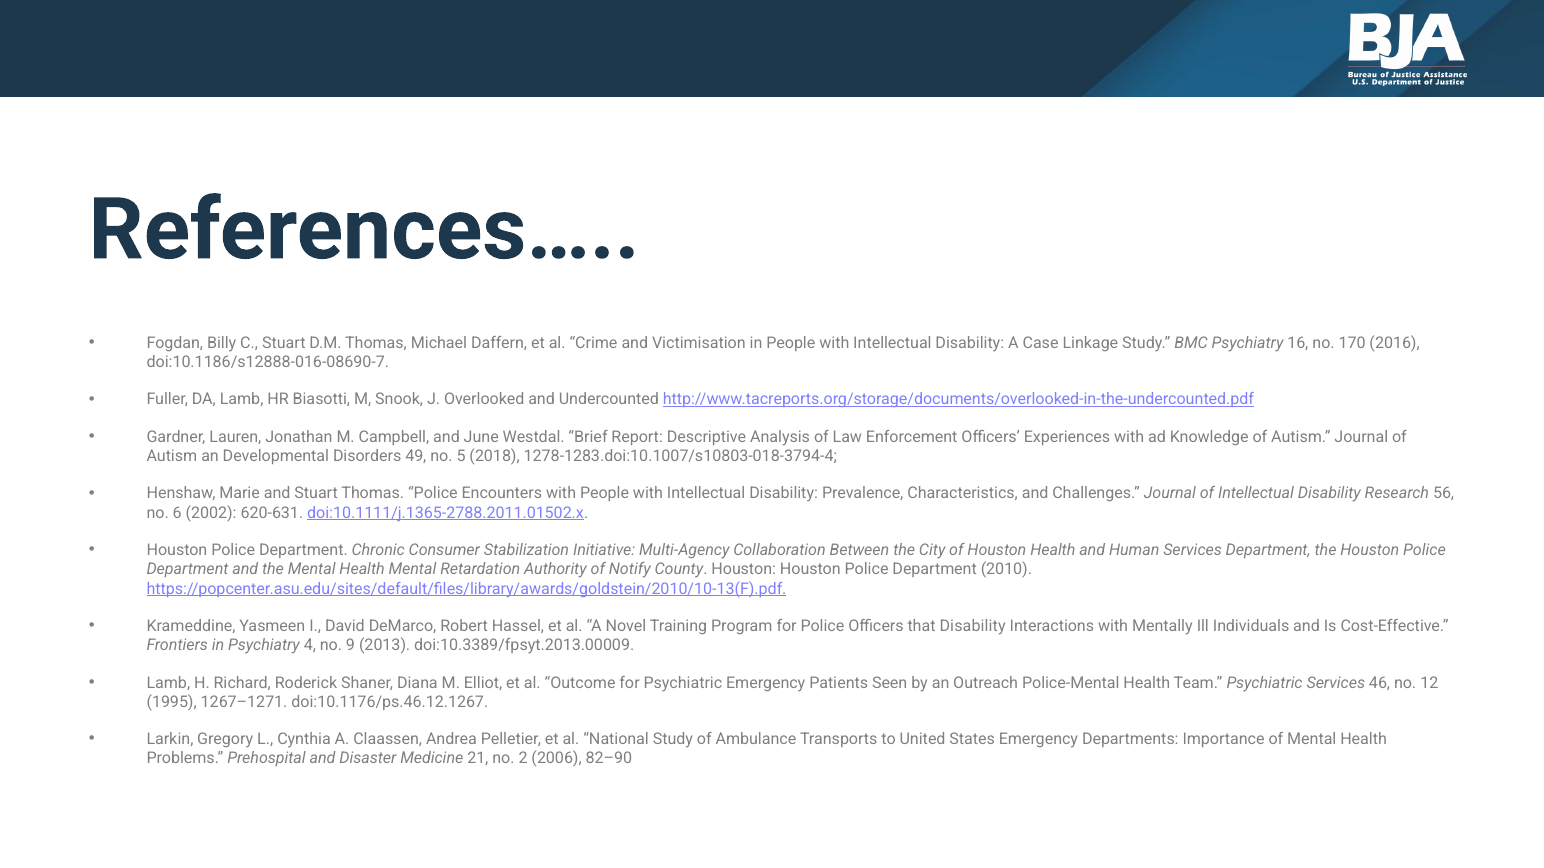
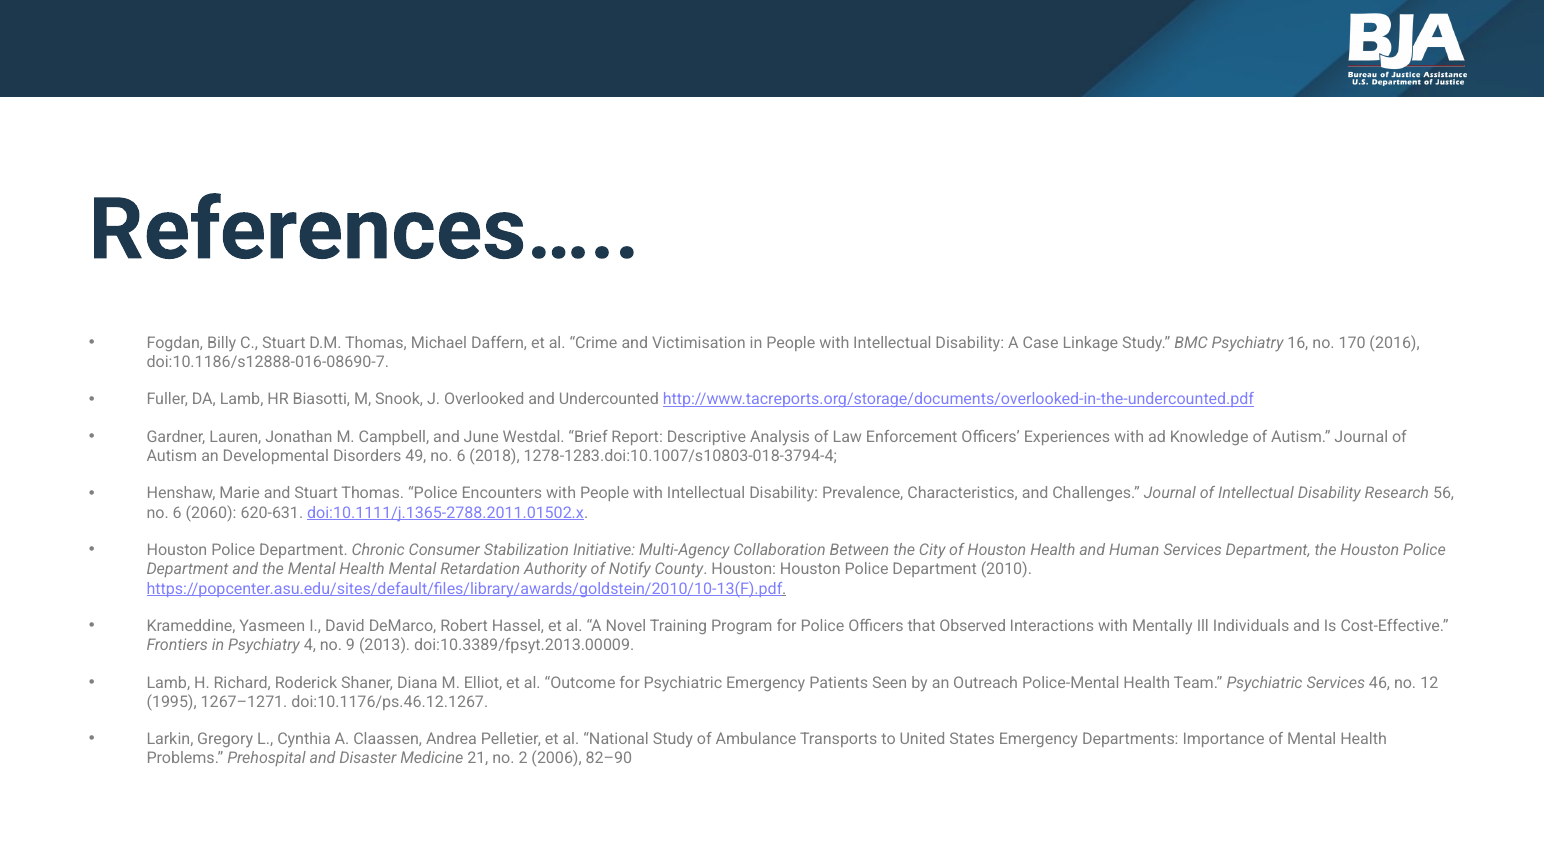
49 no 5: 5 -> 6
2002: 2002 -> 2060
that Disability: Disability -> Observed
